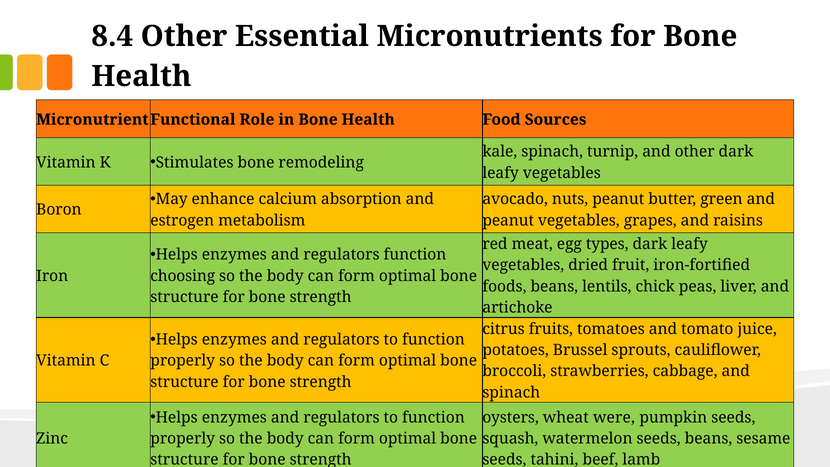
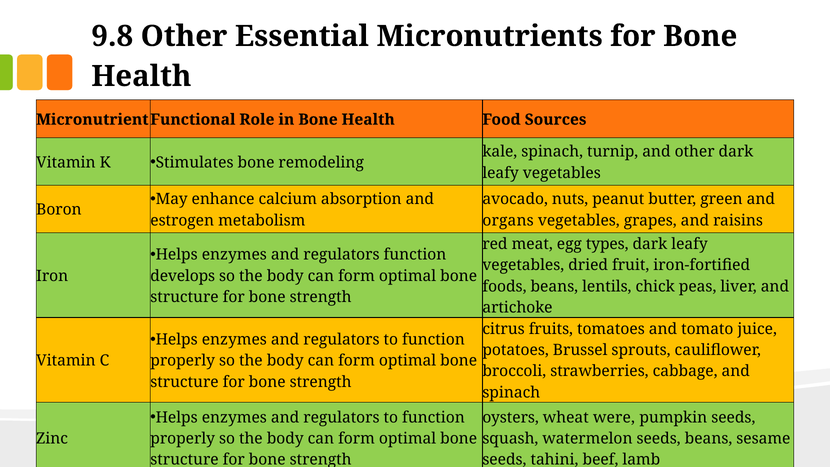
8.4: 8.4 -> 9.8
peanut at (508, 220): peanut -> organs
choosing: choosing -> develops
